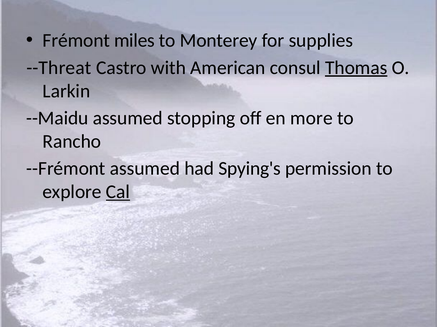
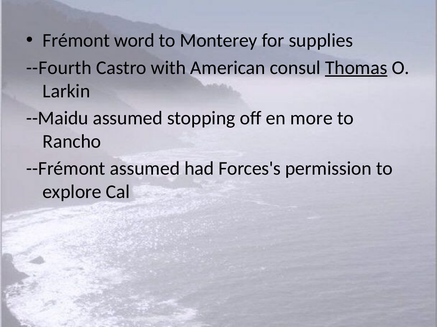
miles: miles -> word
--Threat: --Threat -> --Fourth
Spying's: Spying's -> Forces's
Cal underline: present -> none
